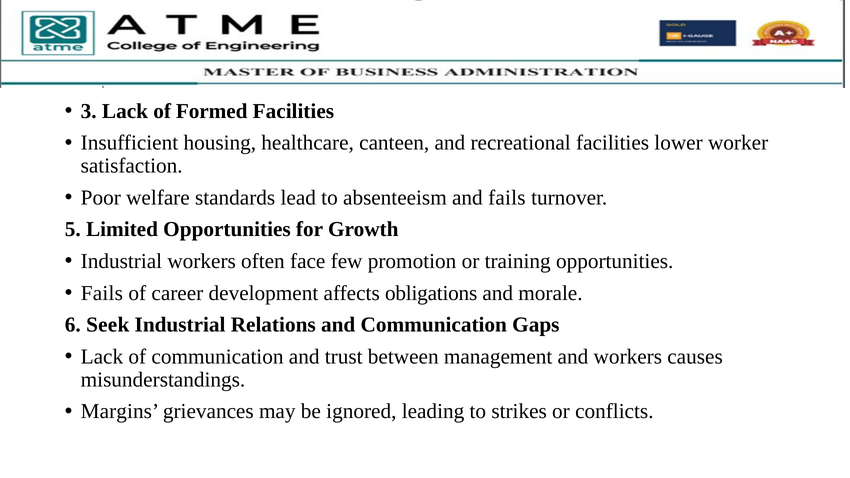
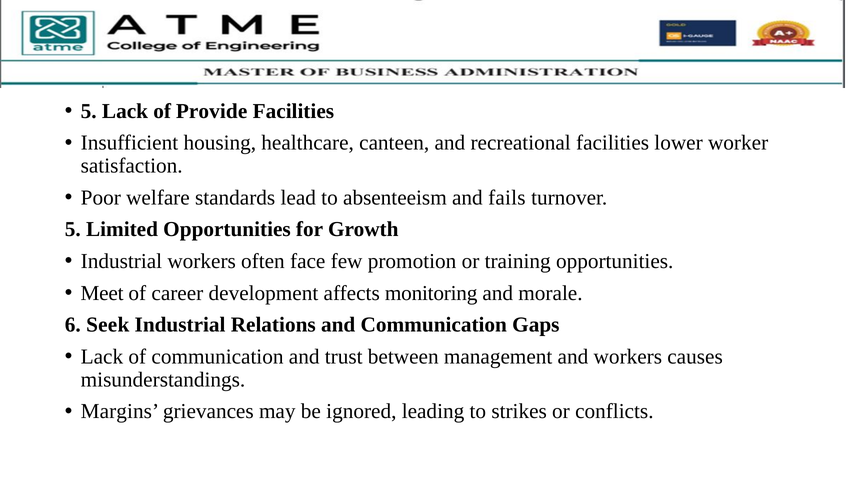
3 at (89, 111): 3 -> 5
Formed: Formed -> Provide
Fails at (102, 293): Fails -> Meet
obligations: obligations -> monitoring
